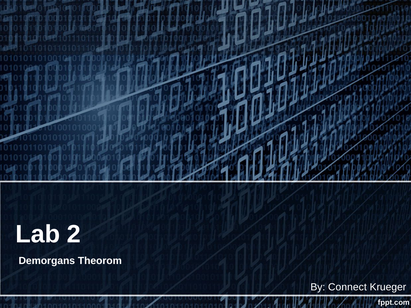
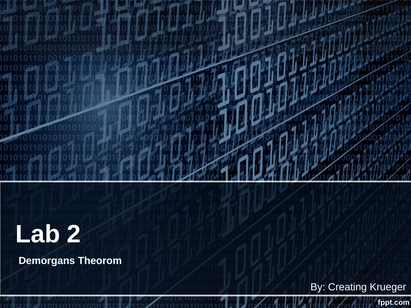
Connect: Connect -> Creating
